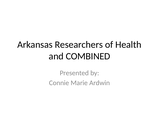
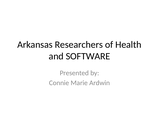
COMBINED: COMBINED -> SOFTWARE
